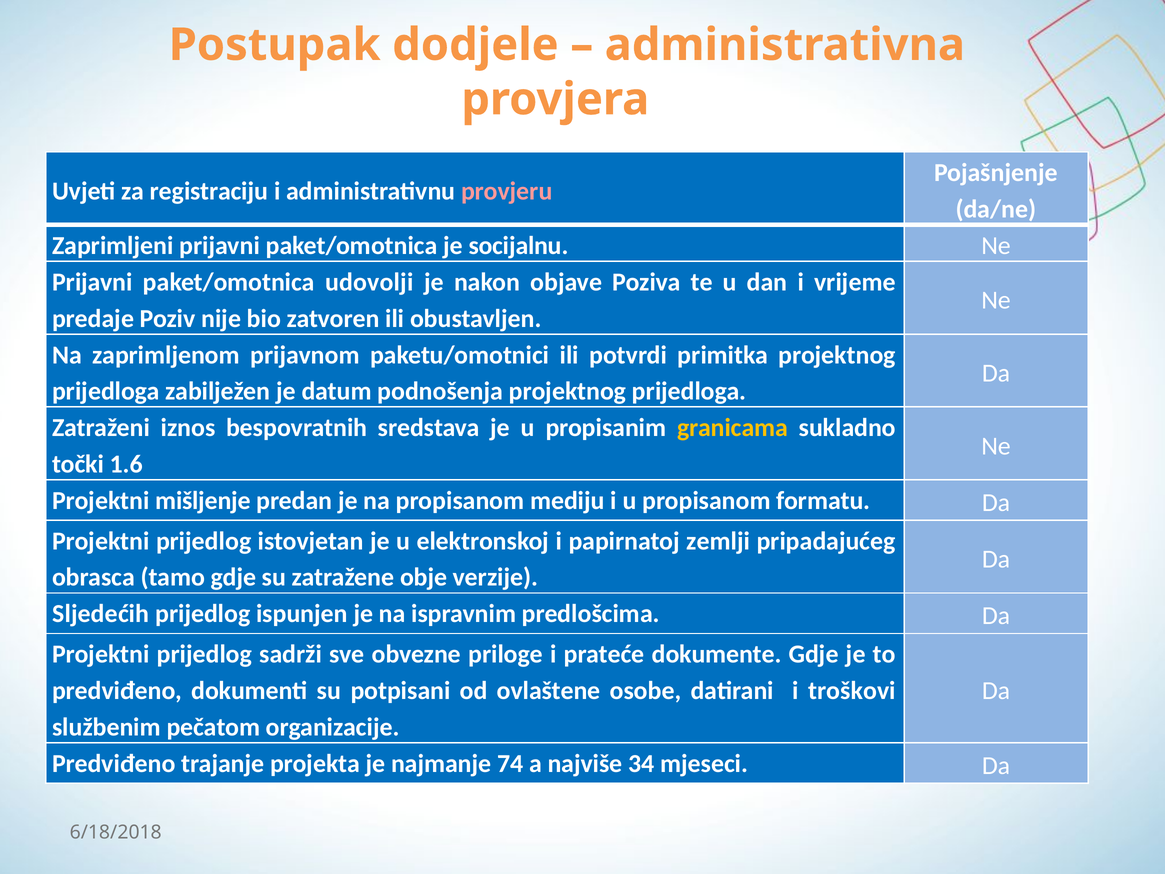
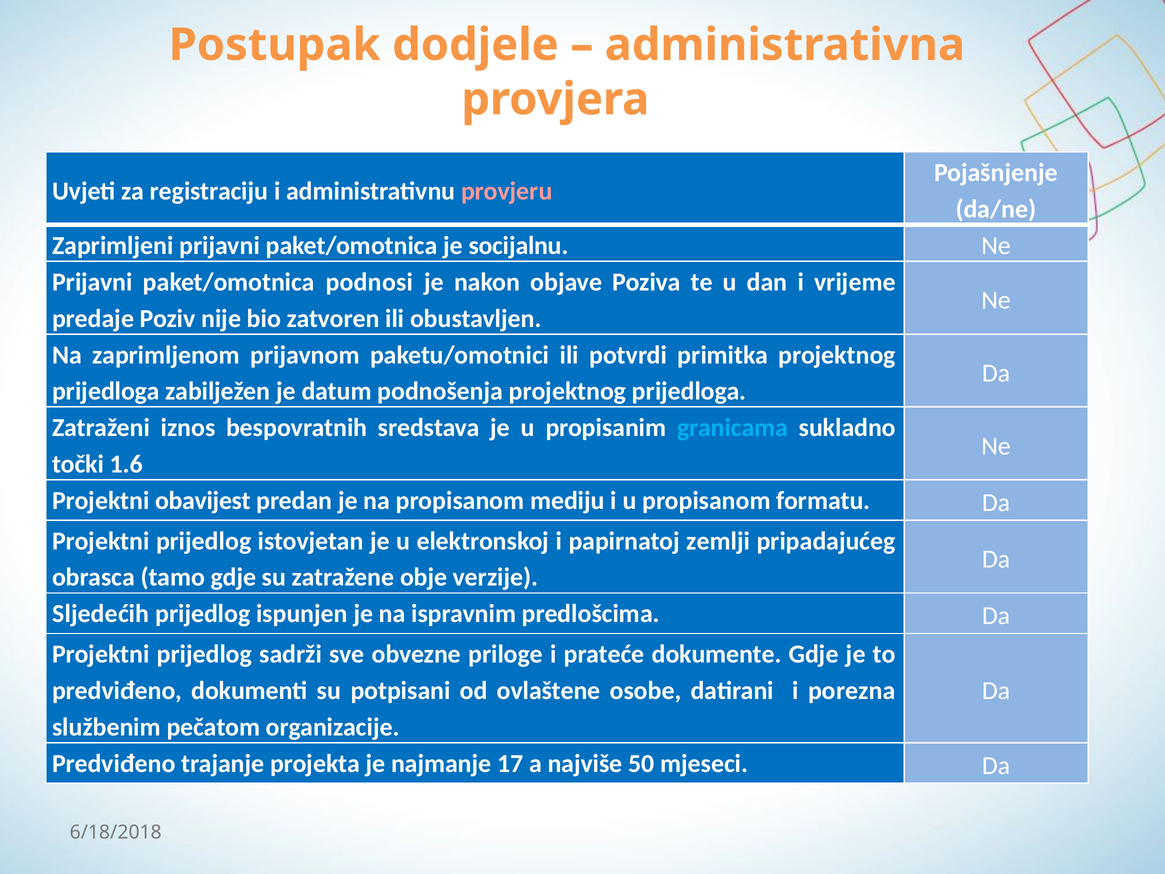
udovolji: udovolji -> podnosi
granicama colour: yellow -> light blue
mišljenje: mišljenje -> obavijest
troškovi: troškovi -> porezna
74: 74 -> 17
34: 34 -> 50
